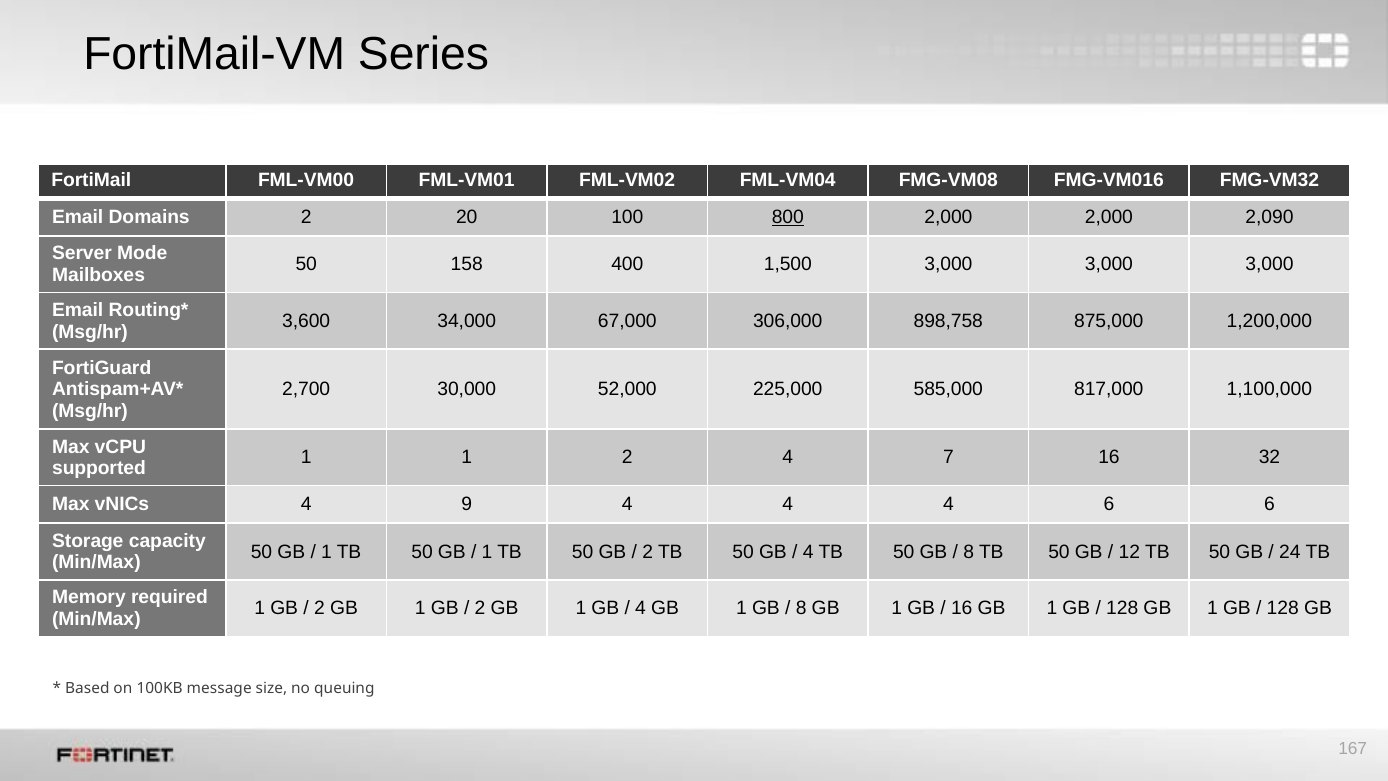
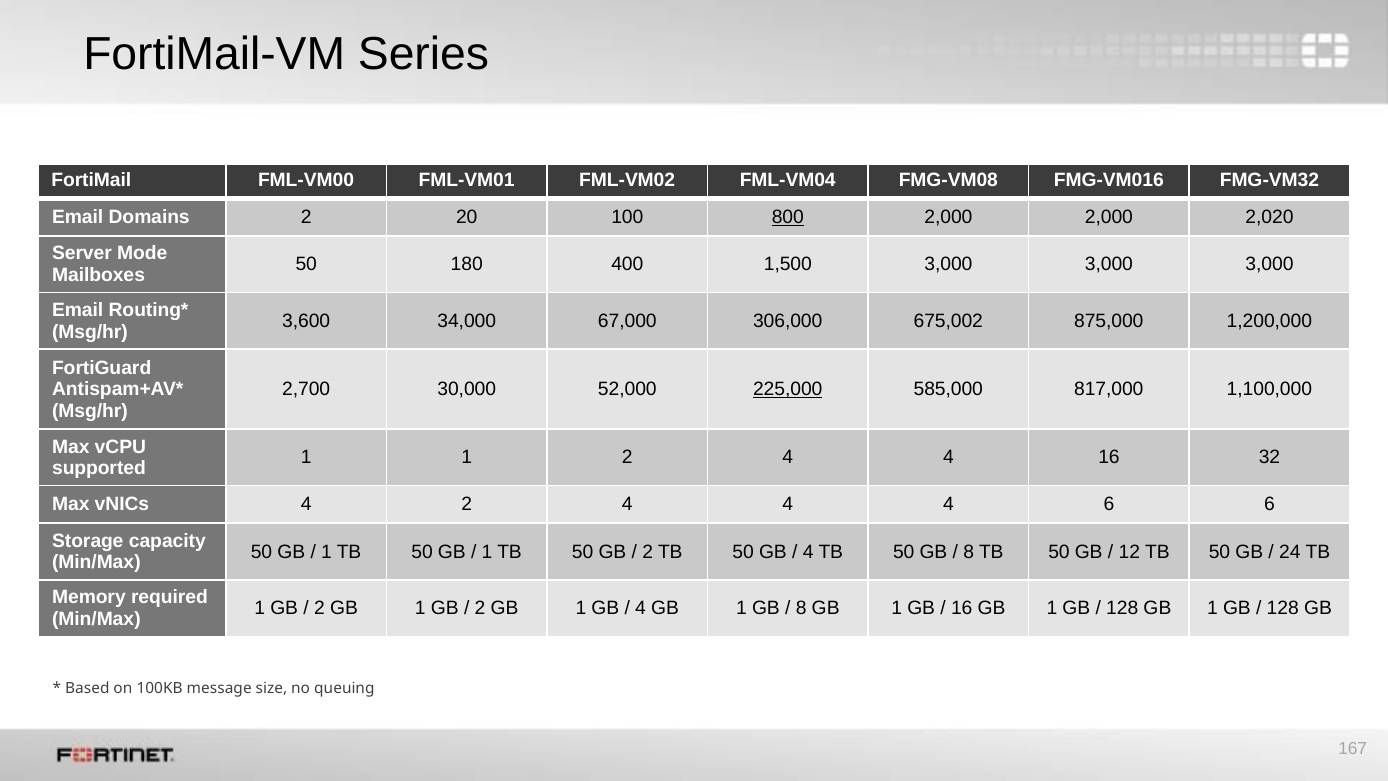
2,090: 2,090 -> 2,020
158: 158 -> 180
898,758: 898,758 -> 675,002
225,000 underline: none -> present
1 2 4 7: 7 -> 4
4 9: 9 -> 2
